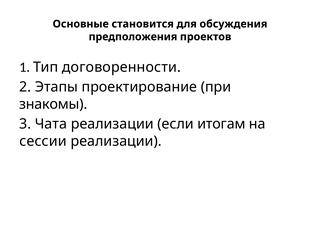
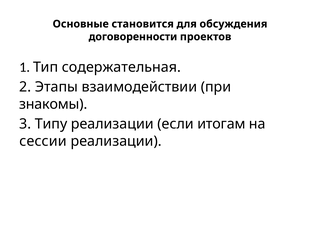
предположения: предположения -> договоренности
договоренности: договоренности -> содержательная
проектирование: проектирование -> взаимодействии
Чата: Чата -> Типу
